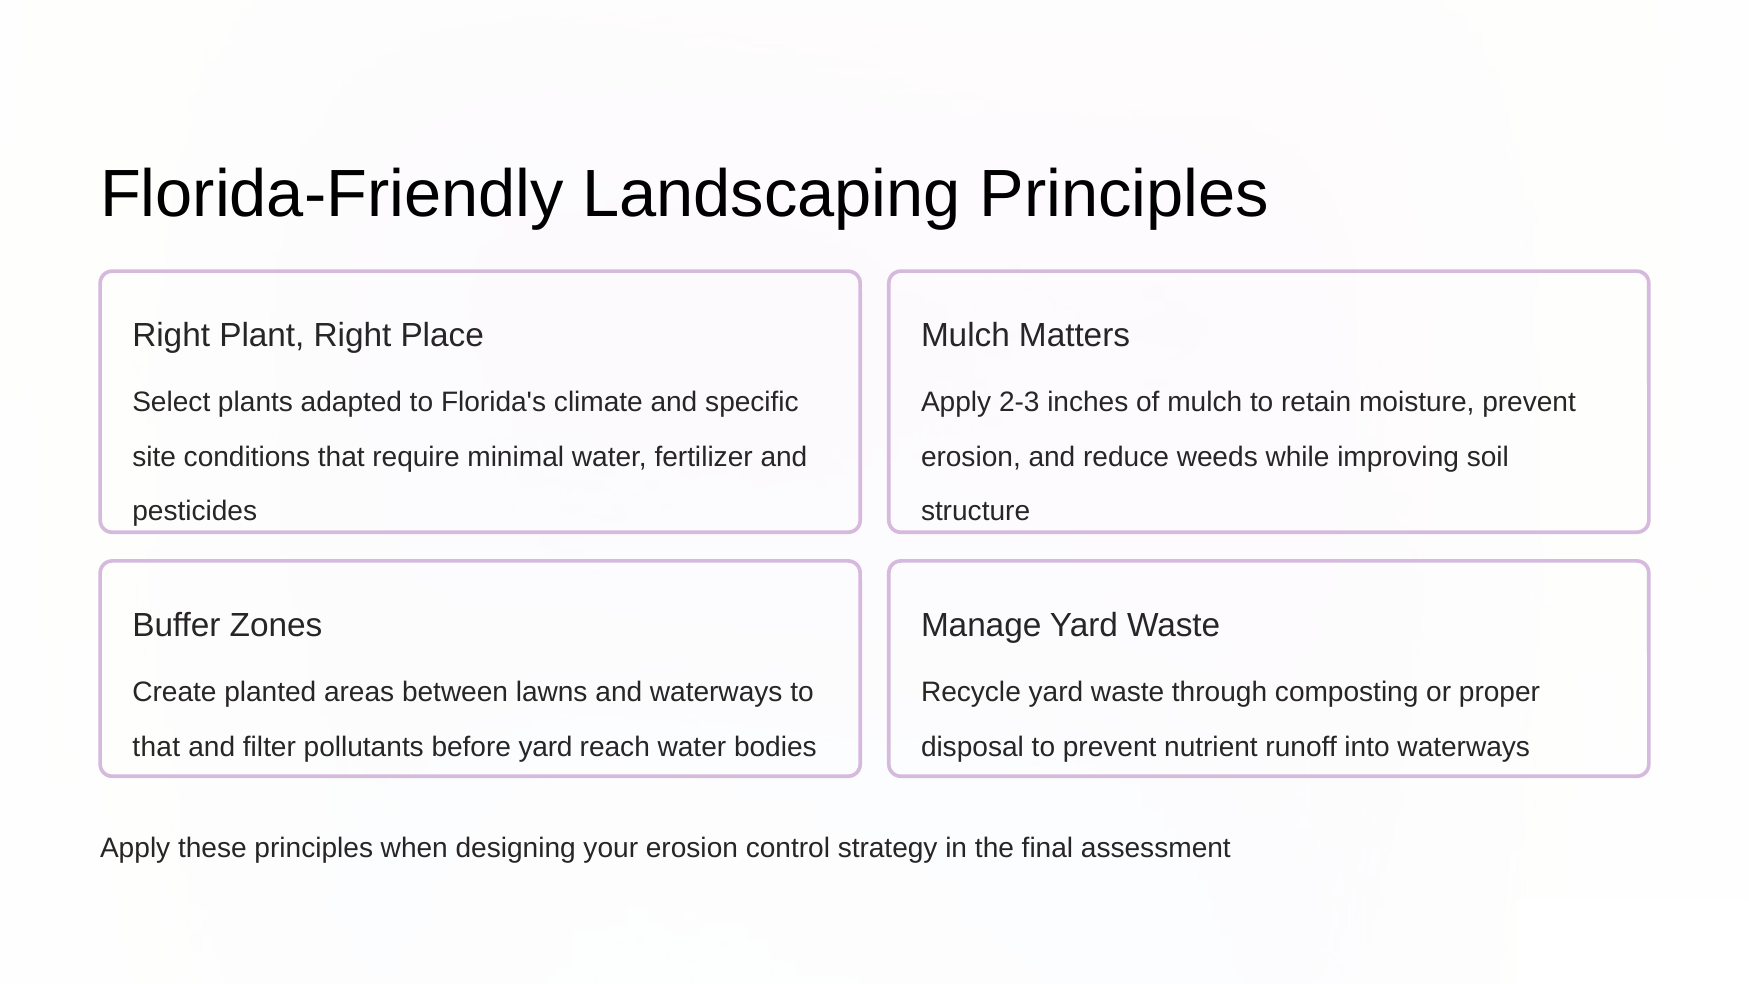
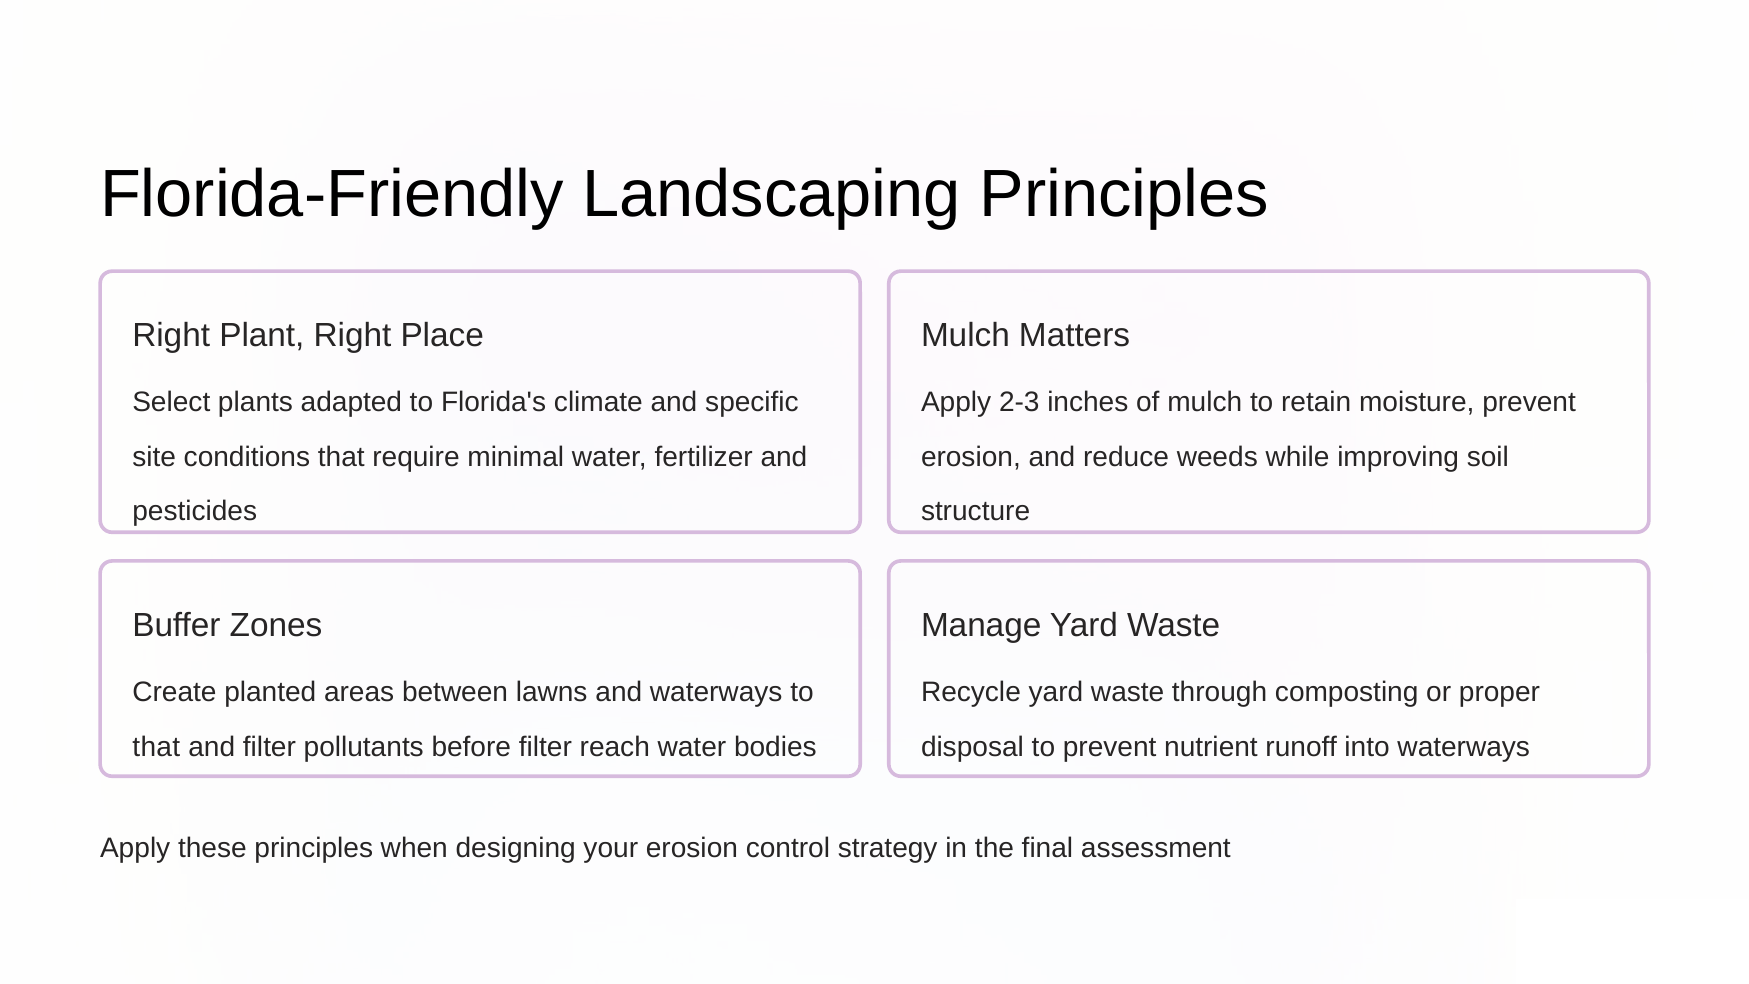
before yard: yard -> filter
